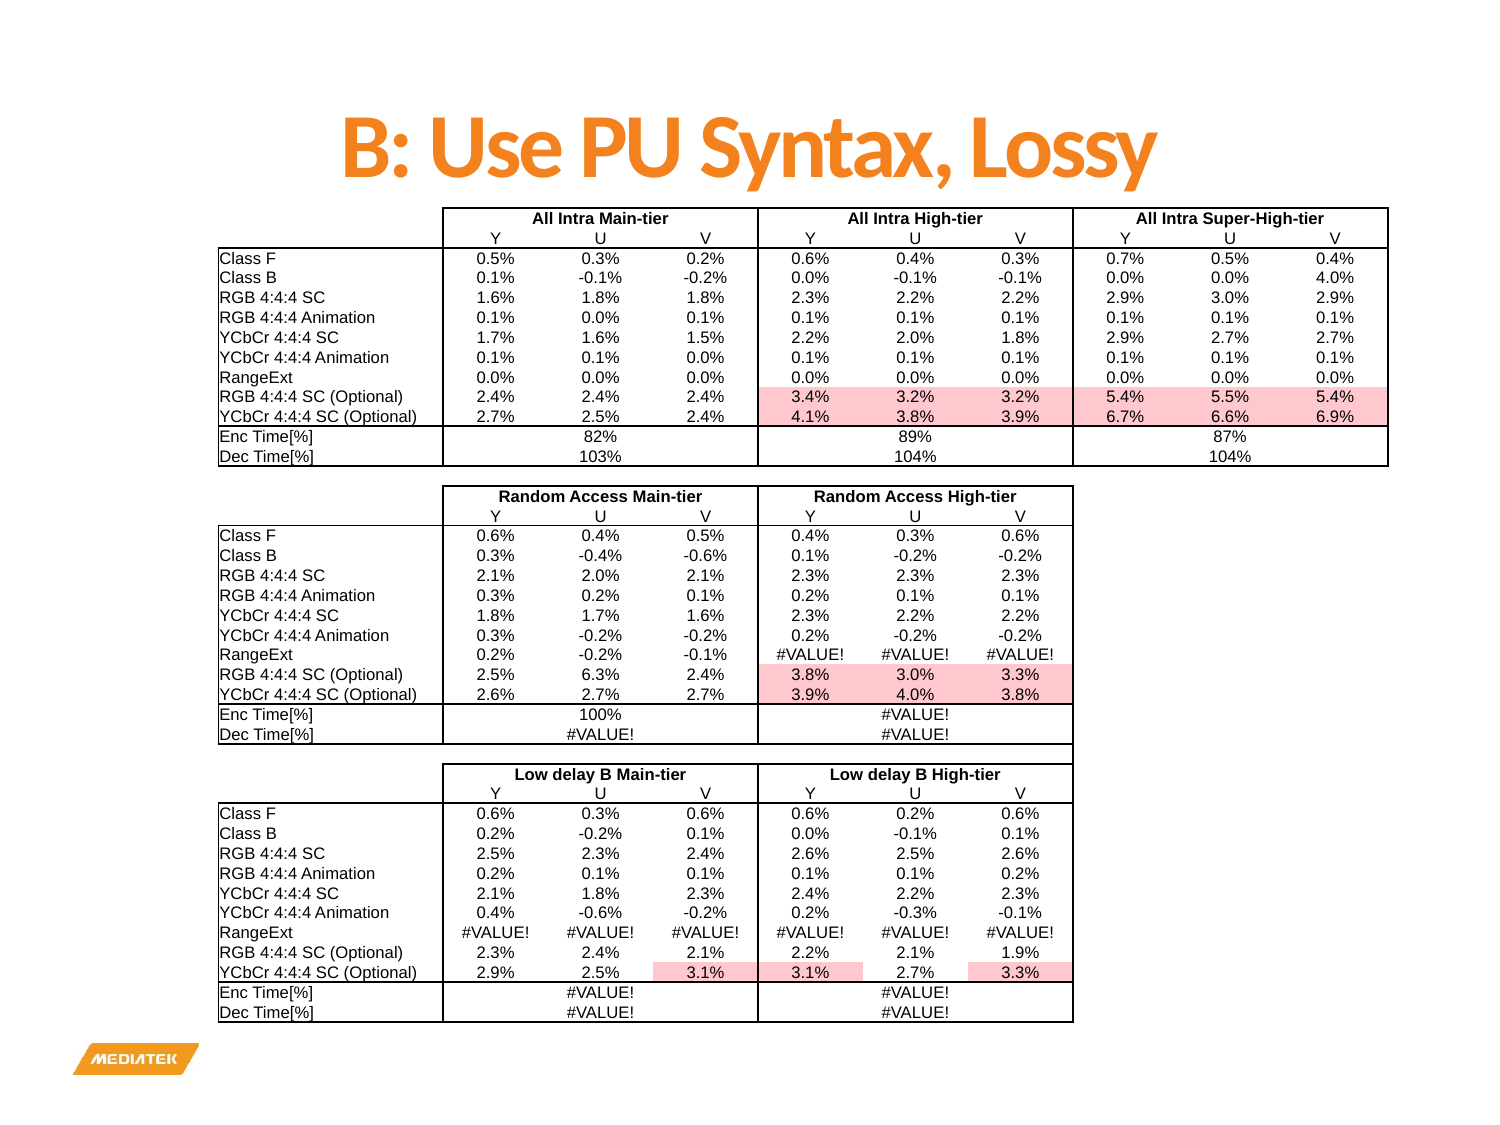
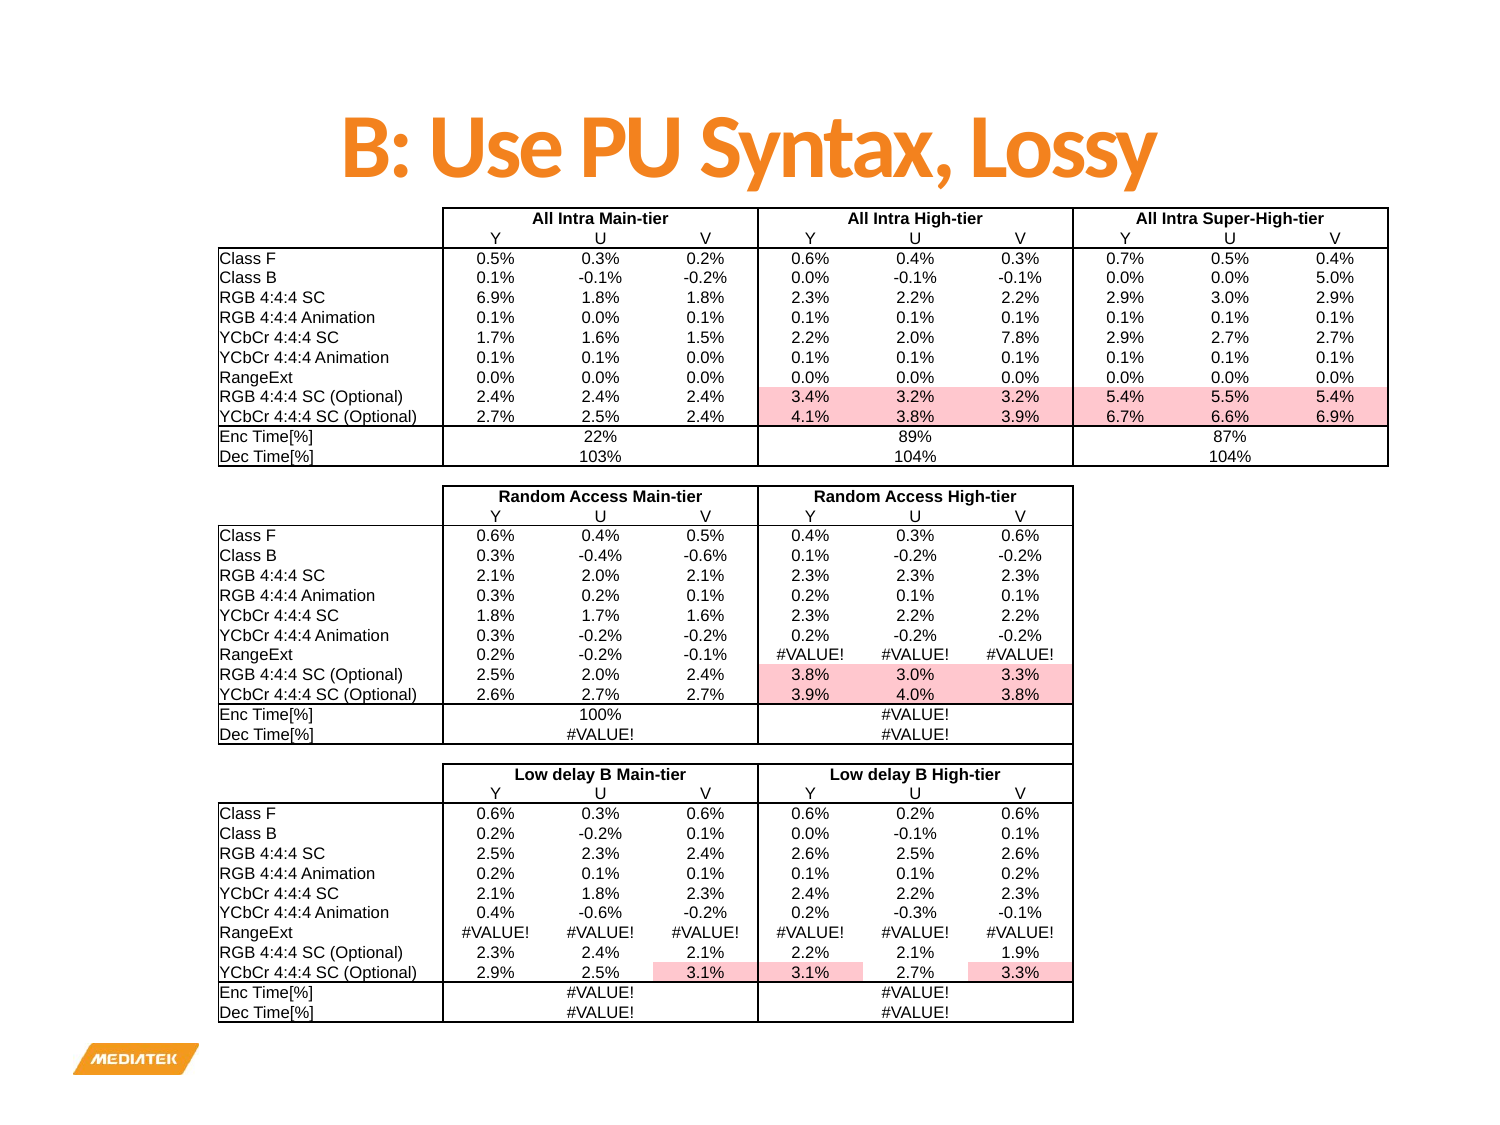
0.0% 4.0%: 4.0% -> 5.0%
SC 1.6%: 1.6% -> 6.9%
2.0% 1.8%: 1.8% -> 7.8%
82%: 82% -> 22%
2.5% 6.3%: 6.3% -> 2.0%
